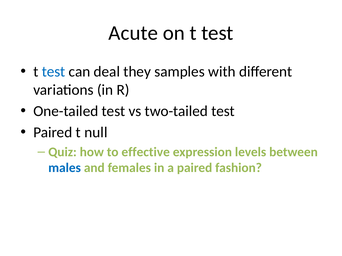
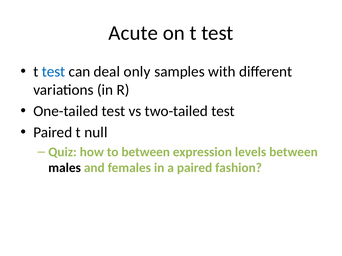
they: they -> only
to effective: effective -> between
males colour: blue -> black
